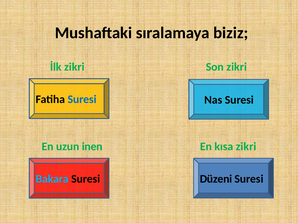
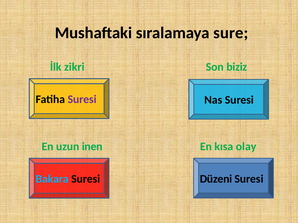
biziz: biziz -> sure
Son zikri: zikri -> biziz
Suresi at (82, 100) colour: blue -> purple
kısa zikri: zikri -> olay
